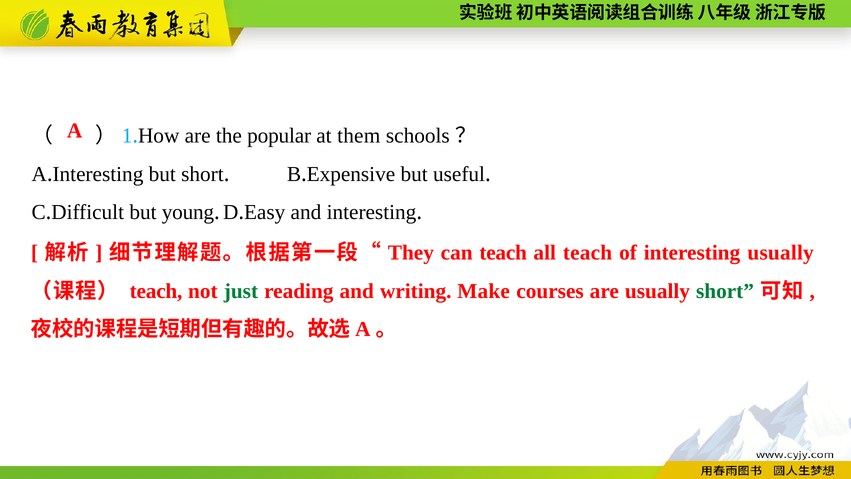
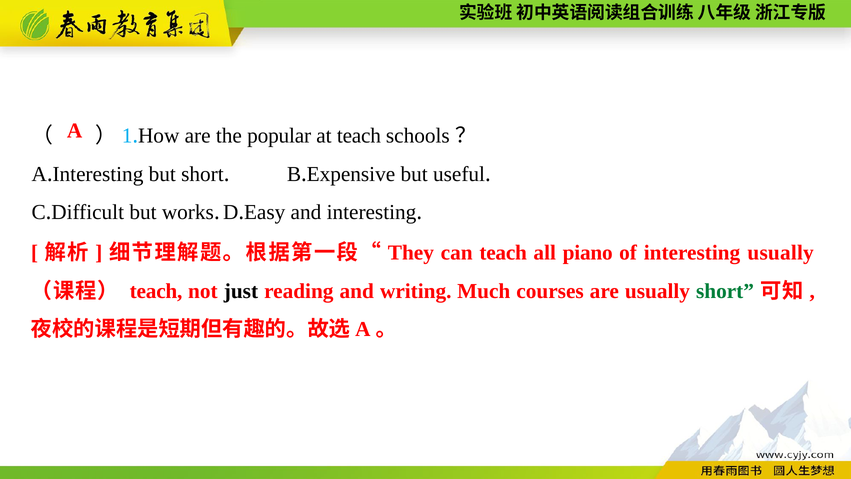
at them: them -> teach
young: young -> works
all teach: teach -> piano
just colour: green -> black
Make: Make -> Much
